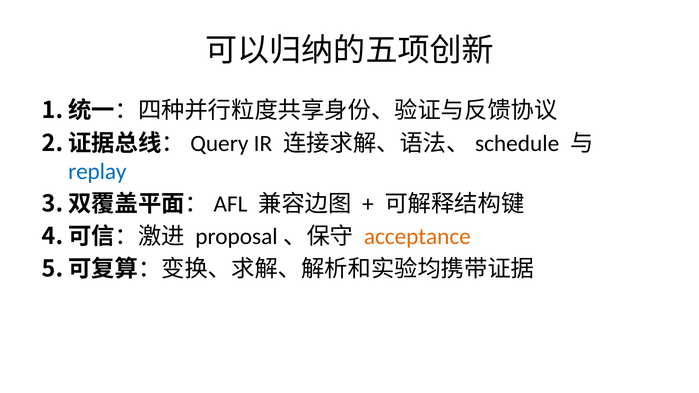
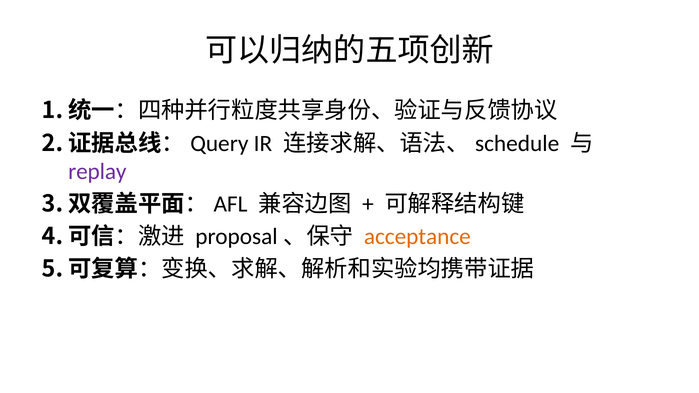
replay colour: blue -> purple
